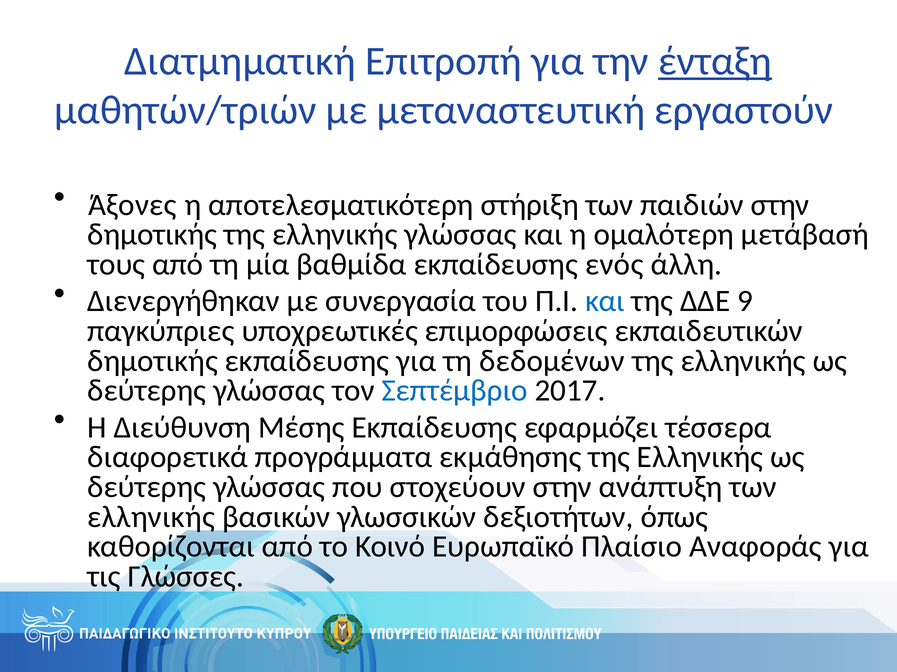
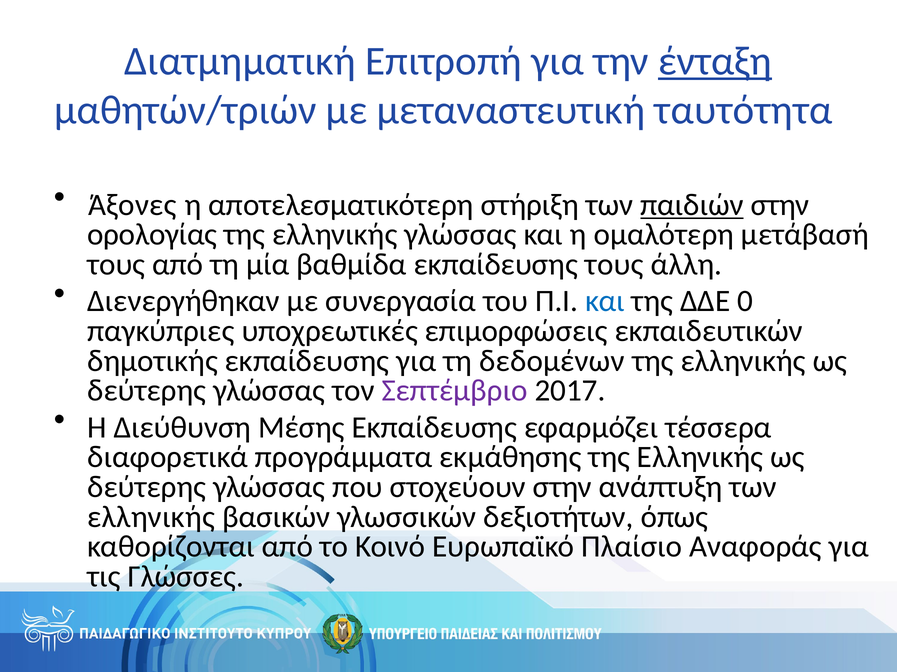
εργαστούν: εργαστούν -> ταυτότητα
παιδιών underline: none -> present
δημοτικής at (152, 235): δημοτικής -> ορολογίας
εκπαίδευσης ενός: ενός -> τους
9: 9 -> 0
Σεπτέμβριο colour: blue -> purple
